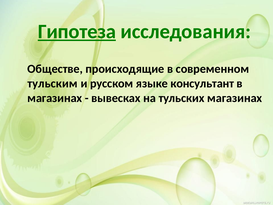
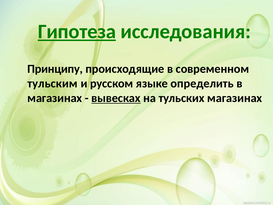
Обществе: Обществе -> Принципу
консультант: консультант -> определить
вывесках underline: none -> present
